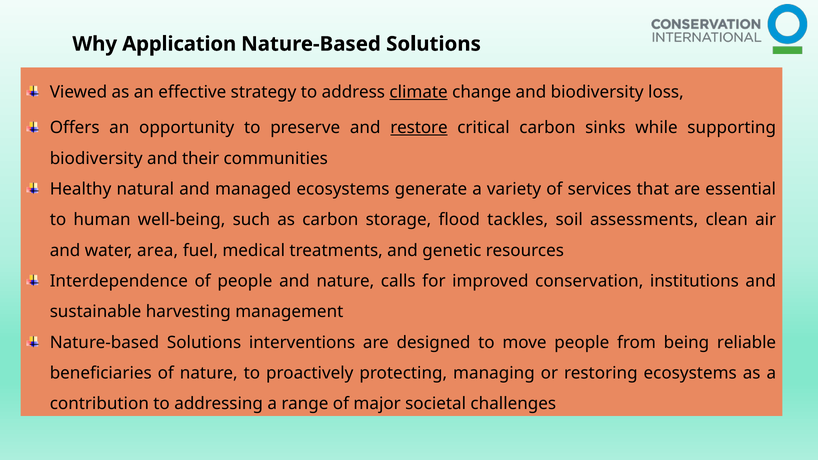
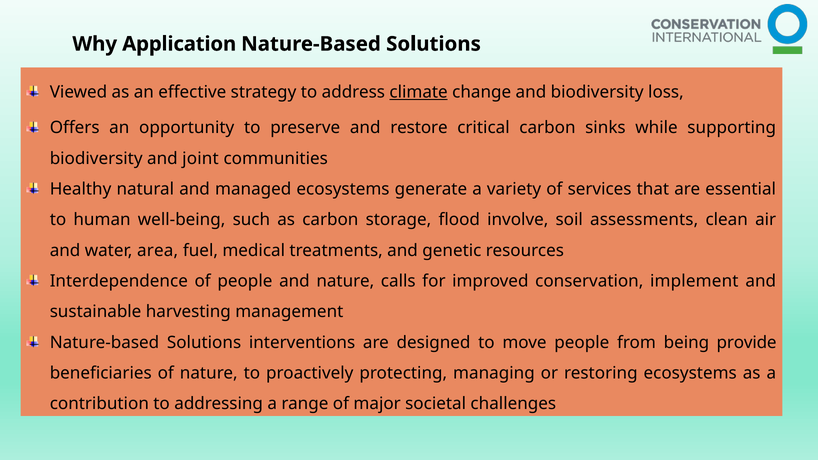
restore underline: present -> none
their: their -> joint
tackles: tackles -> involve
institutions: institutions -> implement
reliable: reliable -> provide
